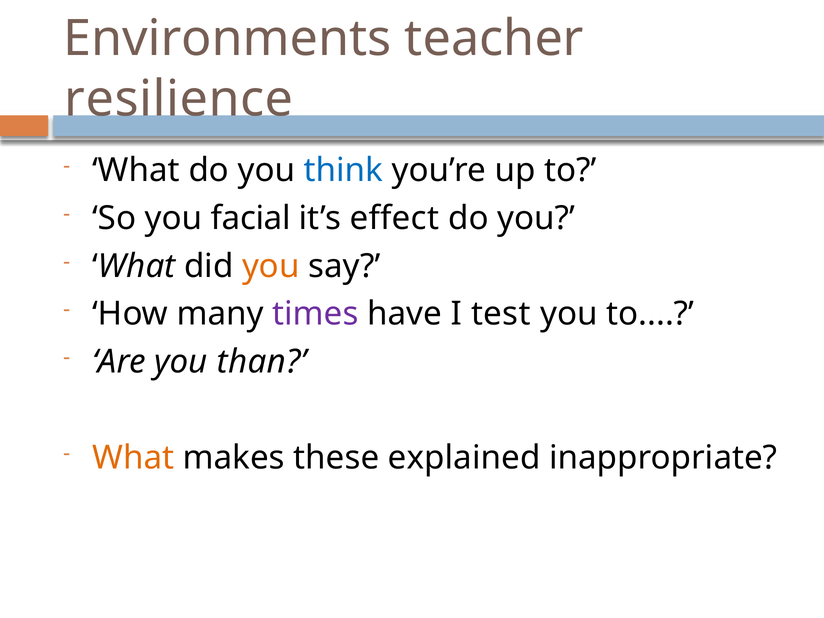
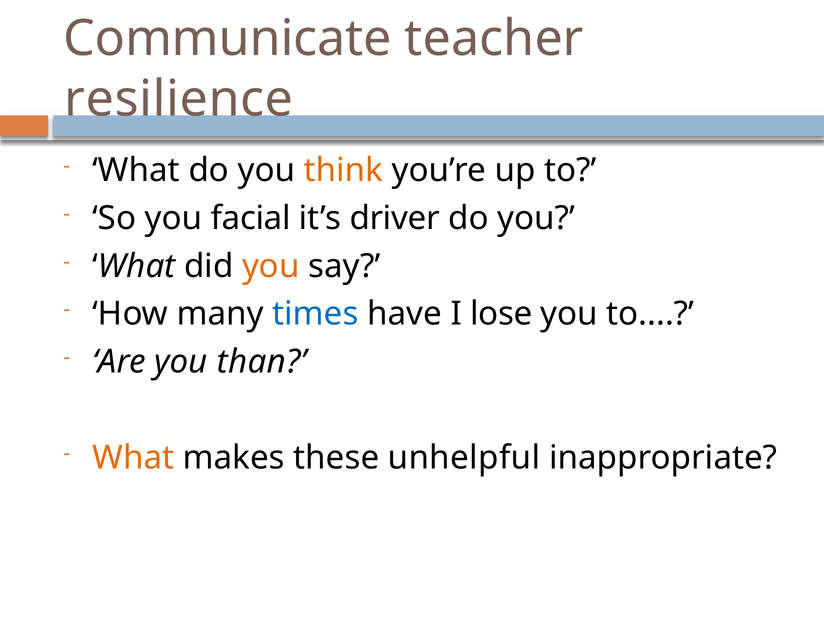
Environments: Environments -> Communicate
think colour: blue -> orange
effect: effect -> driver
times colour: purple -> blue
test: test -> lose
explained: explained -> unhelpful
